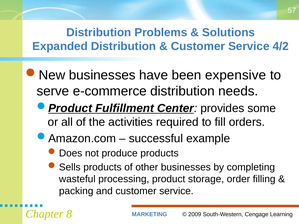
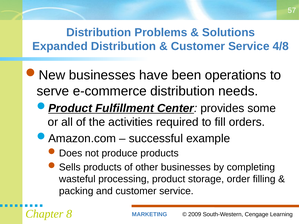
4/2: 4/2 -> 4/8
expensive: expensive -> operations
